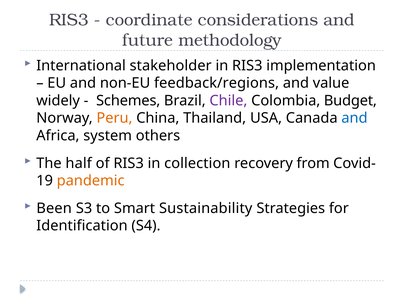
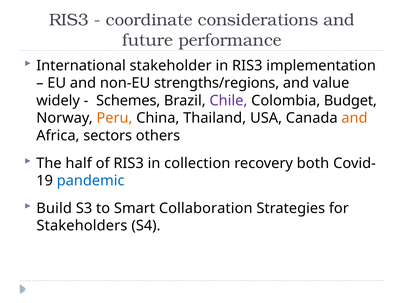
methodology: methodology -> performance
feedback/regions: feedback/regions -> strengths/regions
and at (354, 118) colour: blue -> orange
system: system -> sectors
from: from -> both
pandemic colour: orange -> blue
Been: Been -> Build
Sustainability: Sustainability -> Collaboration
Identification: Identification -> Stakeholders
